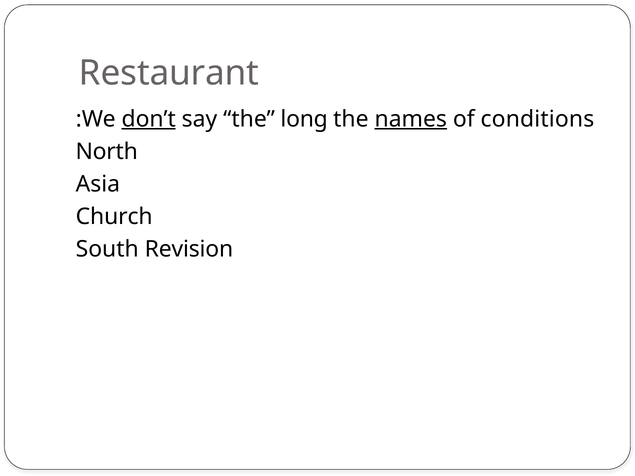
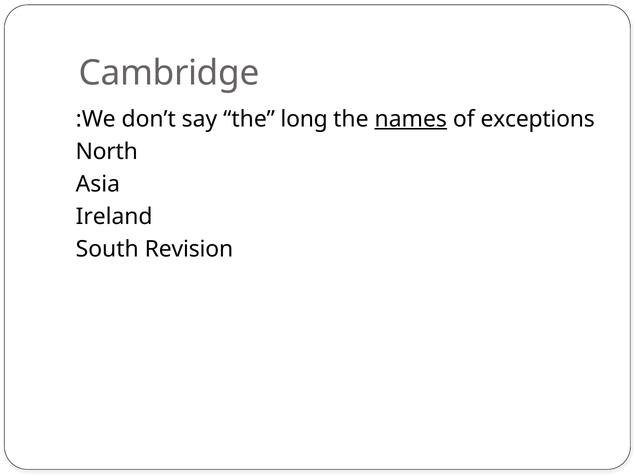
Restaurant: Restaurant -> Cambridge
don’t underline: present -> none
conditions: conditions -> exceptions
Church: Church -> Ireland
